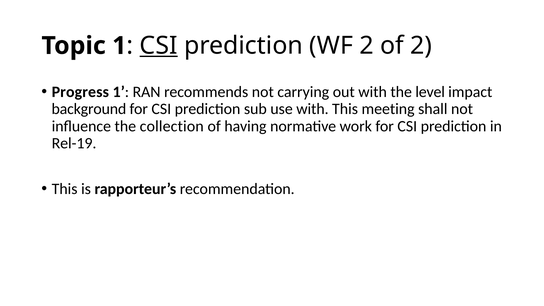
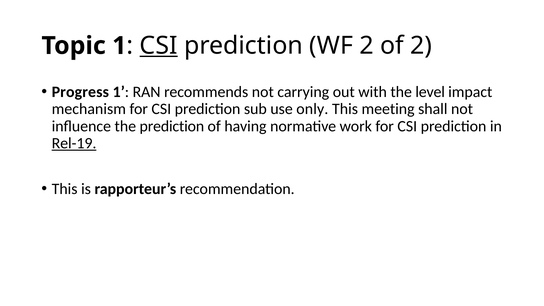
background: background -> mechanism
use with: with -> only
the collection: collection -> prediction
Rel-19 underline: none -> present
